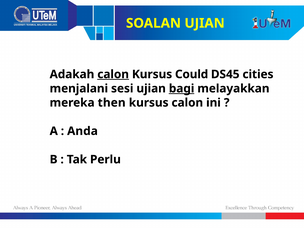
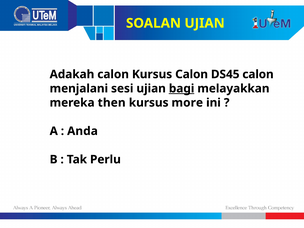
calon at (113, 74) underline: present -> none
Kursus Could: Could -> Calon
DS45 cities: cities -> calon
kursus calon: calon -> more
